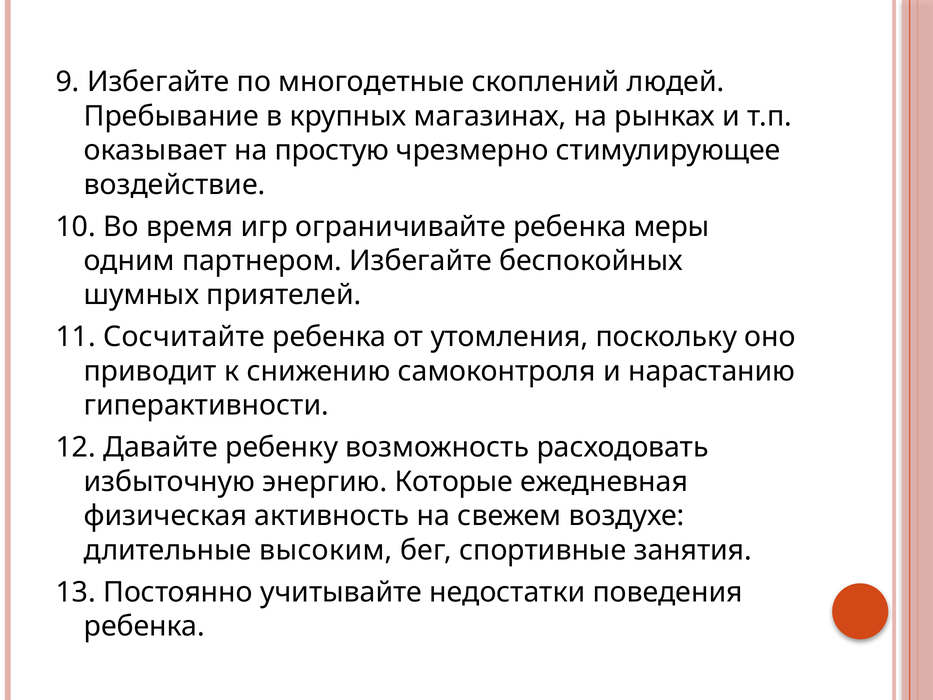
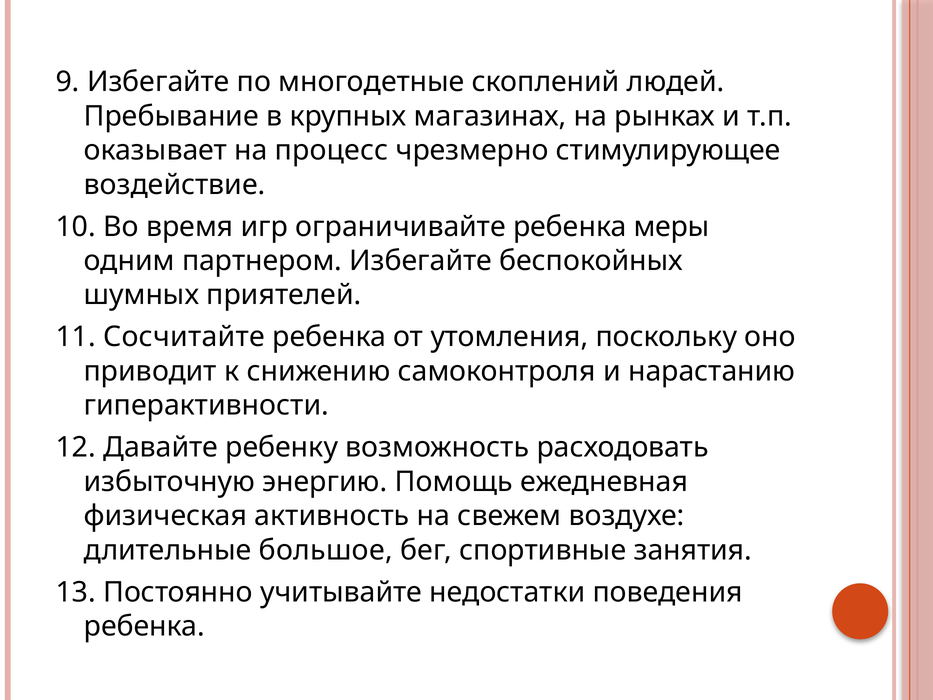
простую: простую -> процесс
Которые: Которые -> Помощь
высоким: высоким -> большое
